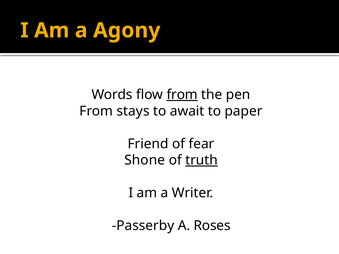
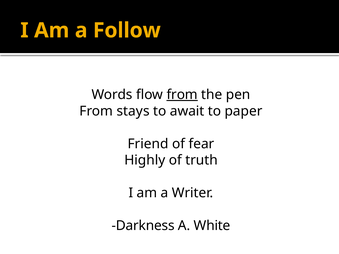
Agony: Agony -> Follow
Shone: Shone -> Highly
truth underline: present -> none
Passerby: Passerby -> Darkness
Roses: Roses -> White
